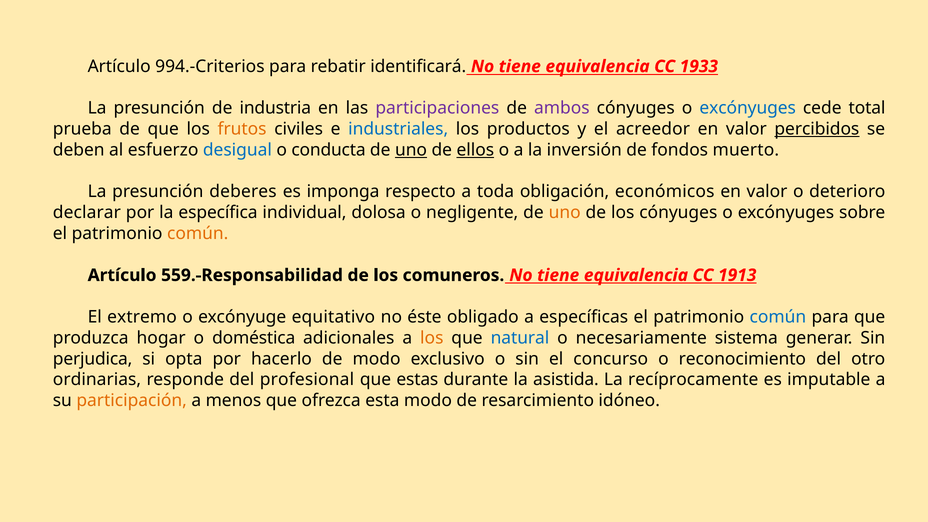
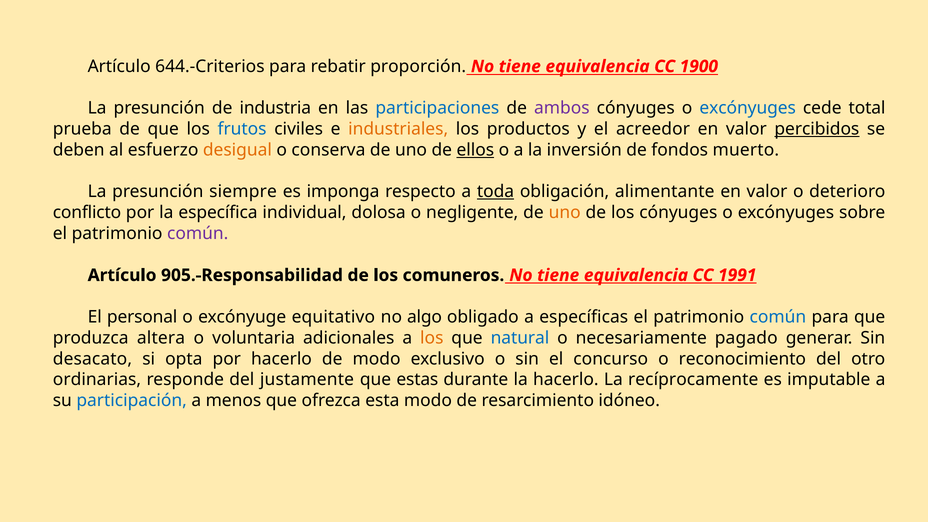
994.-Criterios: 994.-Criterios -> 644.-Criterios
identificará: identificará -> proporción
1933: 1933 -> 1900
participaciones colour: purple -> blue
frutos colour: orange -> blue
industriales colour: blue -> orange
desigual colour: blue -> orange
conducta: conducta -> conserva
uno at (411, 150) underline: present -> none
deberes: deberes -> siempre
toda underline: none -> present
económicos: económicos -> alimentante
declarar: declarar -> conflicto
común at (198, 233) colour: orange -> purple
559.-Responsabilidad: 559.-Responsabilidad -> 905.-Responsabilidad
1913: 1913 -> 1991
extremo: extremo -> personal
éste: éste -> algo
hogar: hogar -> altera
doméstica: doméstica -> voluntaria
sistema: sistema -> pagado
perjudica: perjudica -> desacato
profesional: profesional -> justamente
la asistida: asistida -> hacerlo
participación colour: orange -> blue
